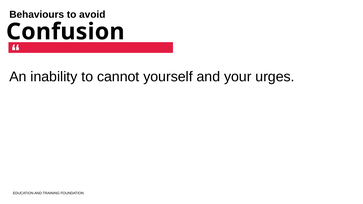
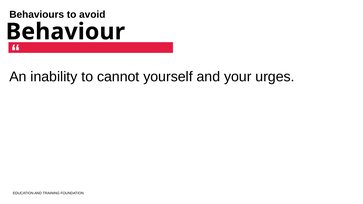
Confusion: Confusion -> Behaviour
